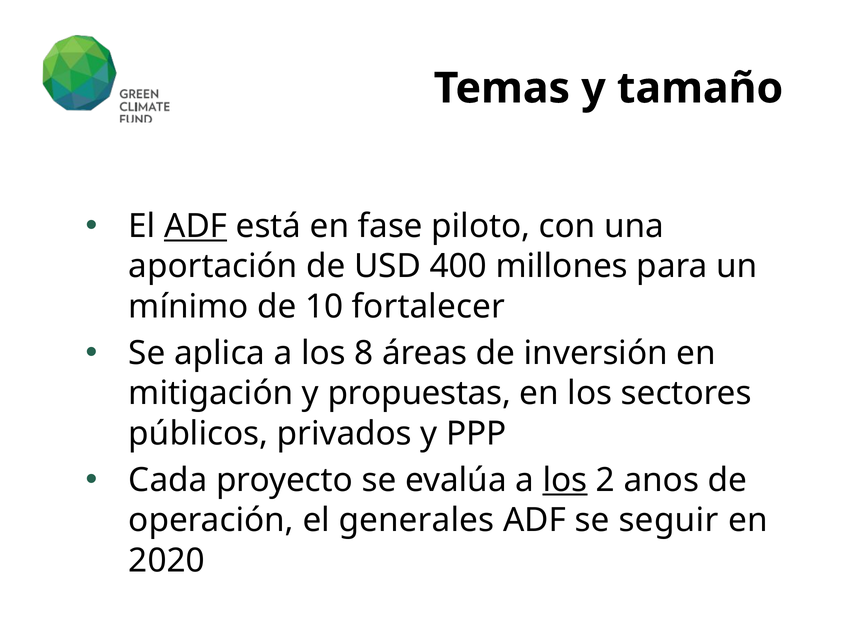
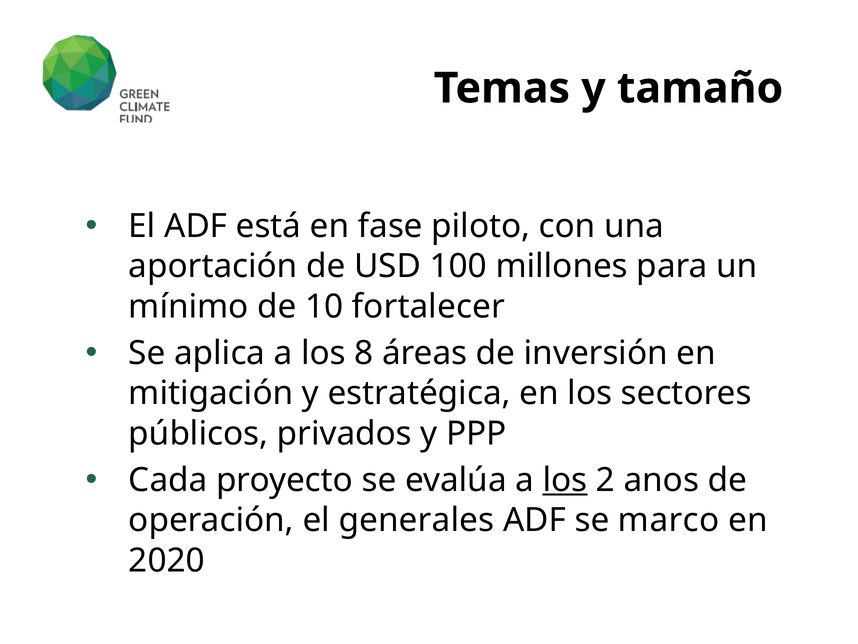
ADF at (196, 226) underline: present -> none
400: 400 -> 100
propuestas: propuestas -> estratégica
seguir: seguir -> marco
